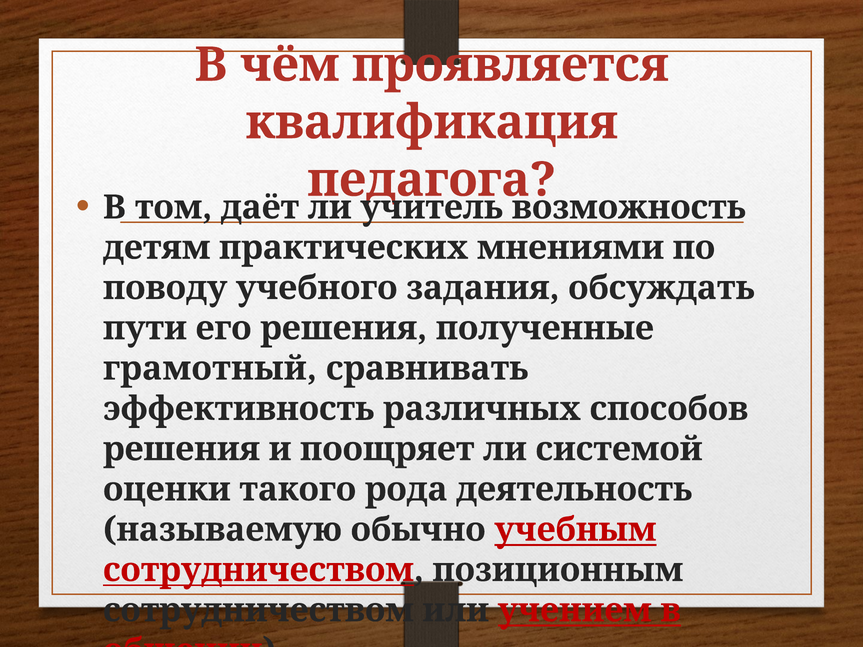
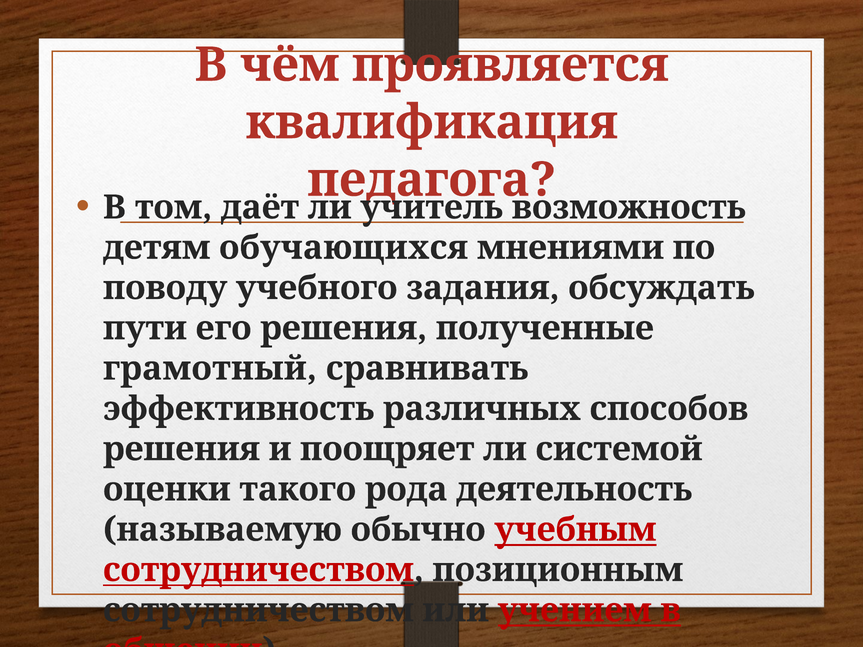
практических: практических -> обучающихся
